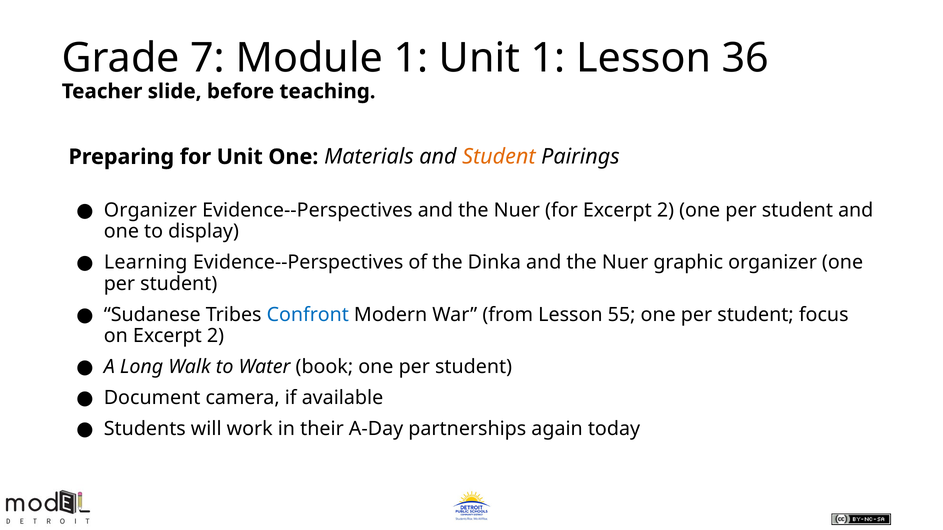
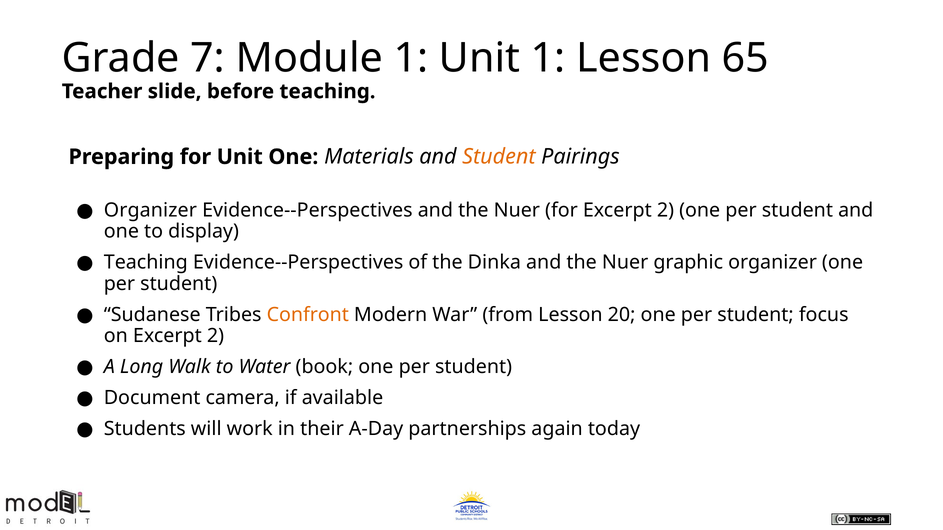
36: 36 -> 65
Learning at (146, 263): Learning -> Teaching
Confront colour: blue -> orange
55: 55 -> 20
